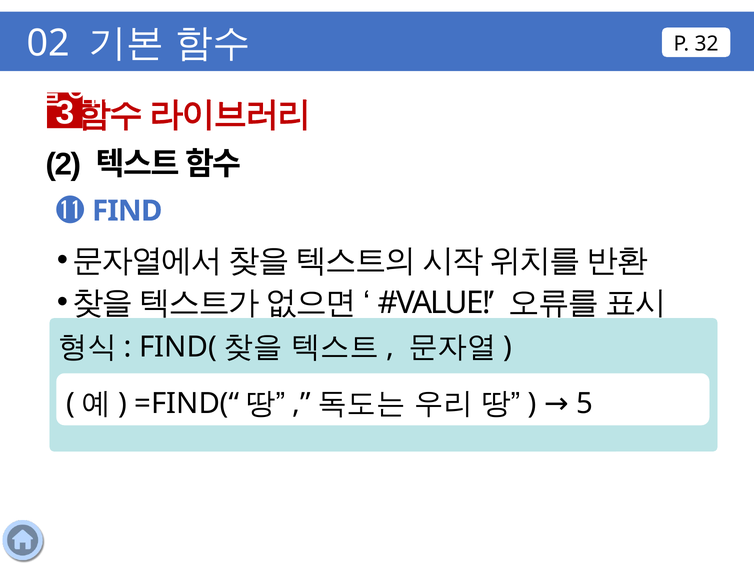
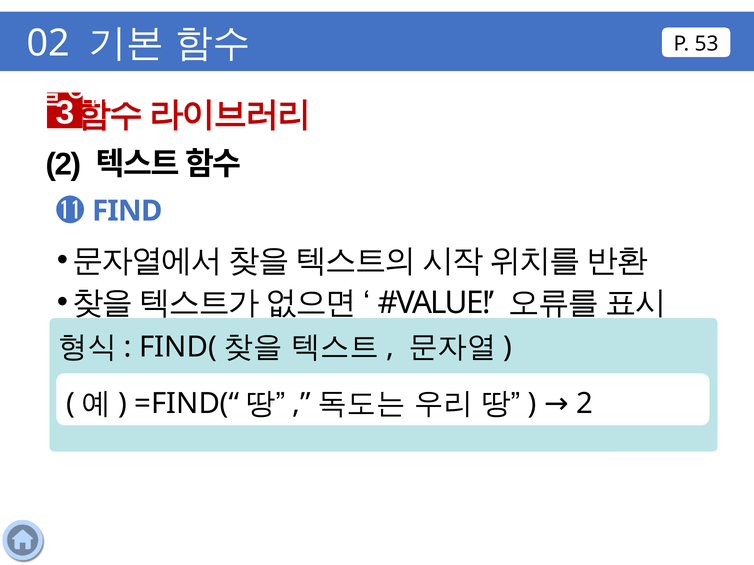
32: 32 -> 53
5 at (585, 404): 5 -> 2
